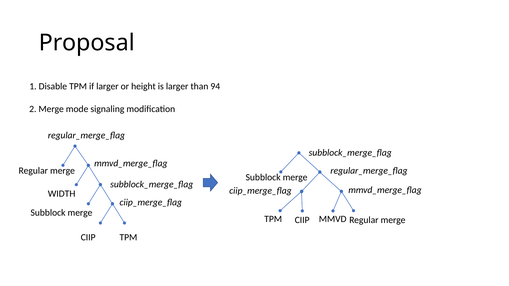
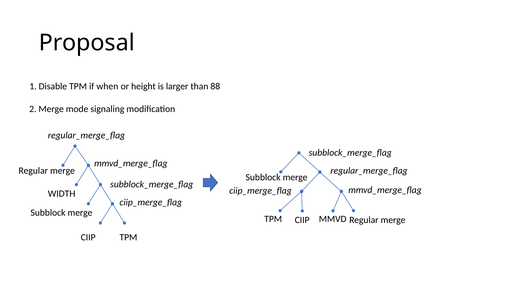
if larger: larger -> when
94: 94 -> 88
